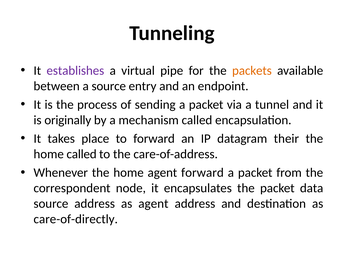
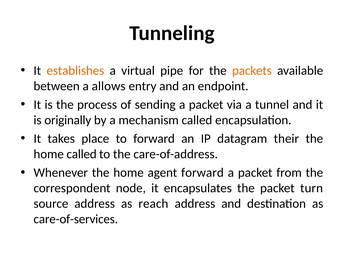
establishes colour: purple -> orange
a source: source -> allows
data: data -> turn
as agent: agent -> reach
care-of-directly: care-of-directly -> care-of-services
